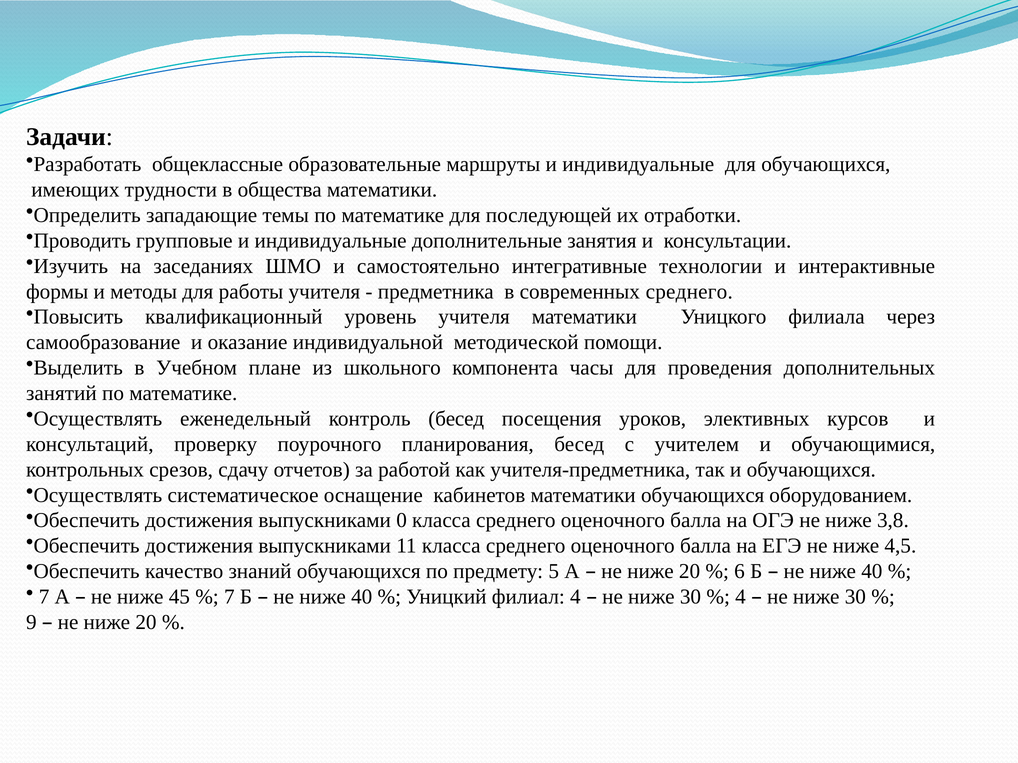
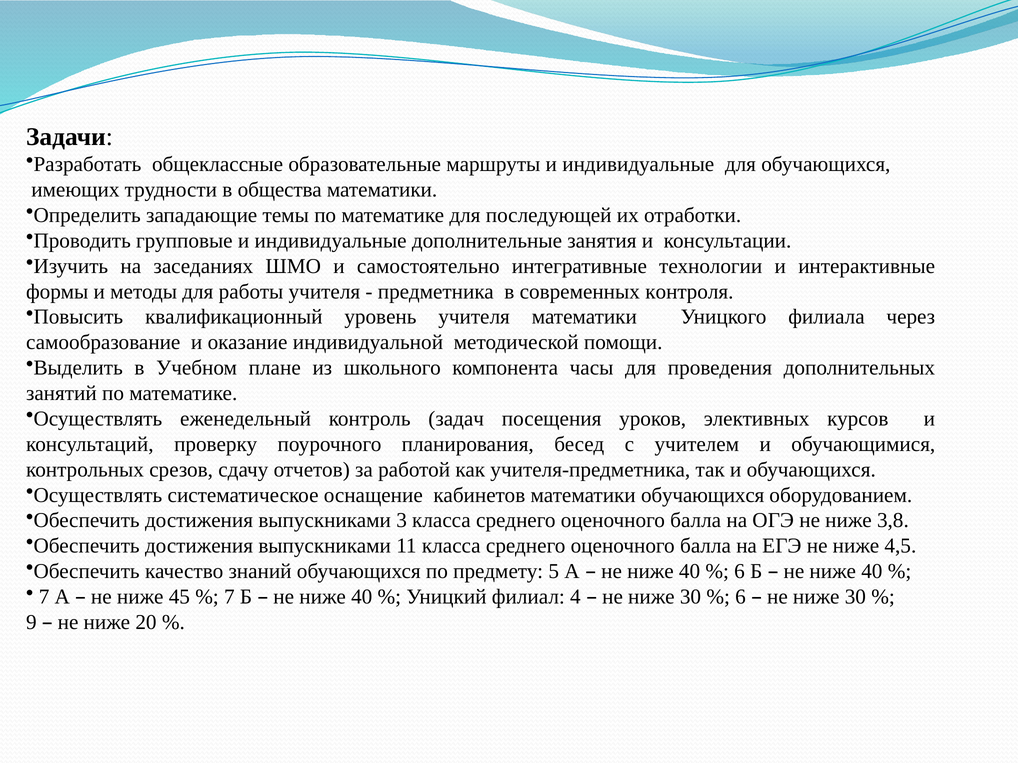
современных среднего: среднего -> контроля
контроль бесед: бесед -> задач
0: 0 -> 3
20 at (690, 572): 20 -> 40
4 at (741, 597): 4 -> 6
